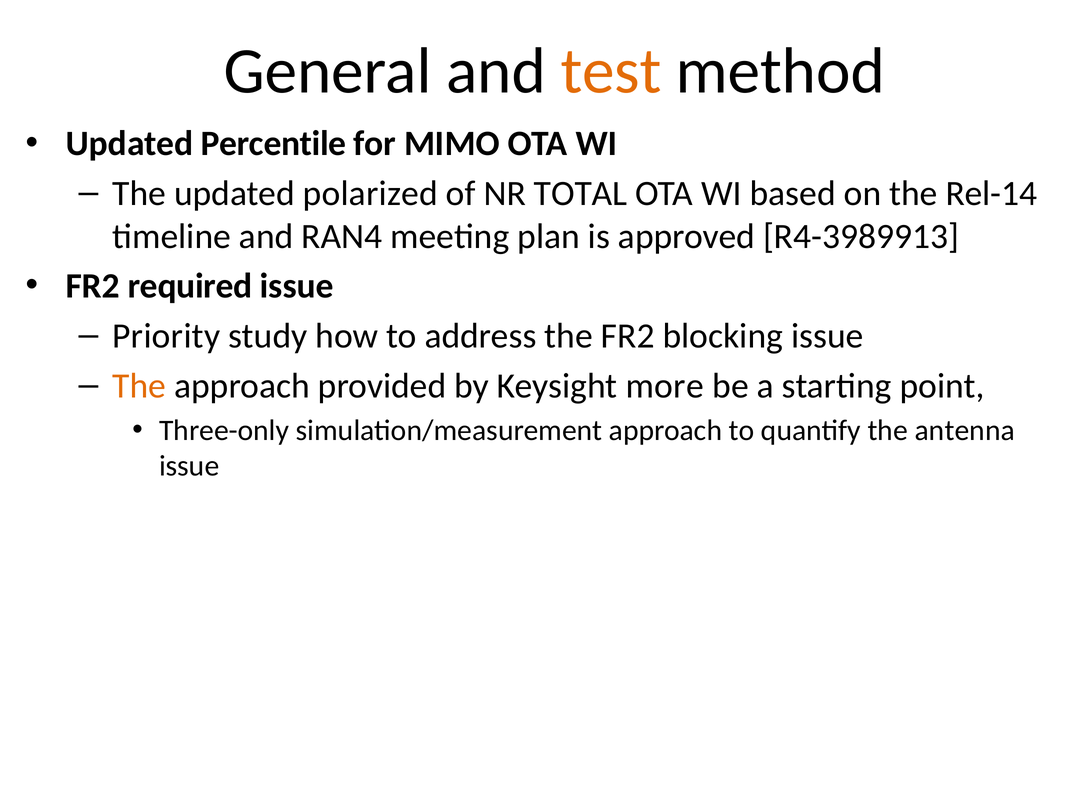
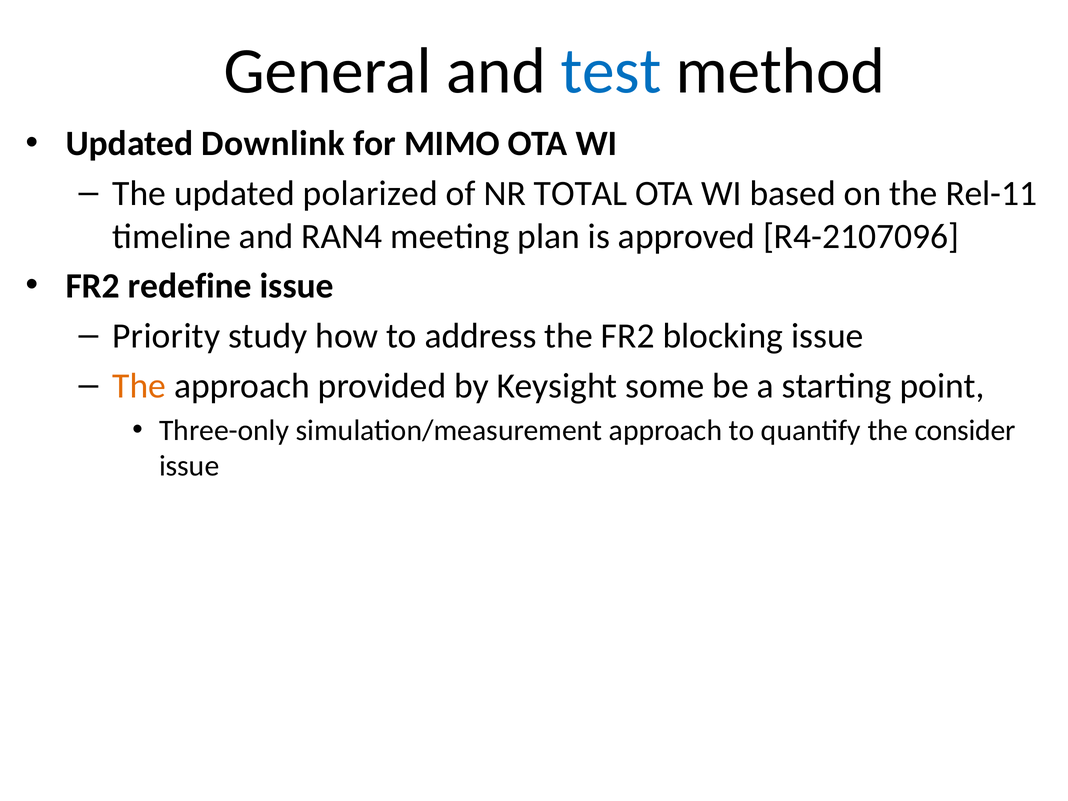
test colour: orange -> blue
Percentile: Percentile -> Downlink
Rel-14: Rel-14 -> Rel-11
R4-3989913: R4-3989913 -> R4-2107096
required: required -> redefine
more: more -> some
antenna: antenna -> consider
